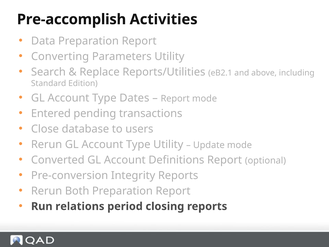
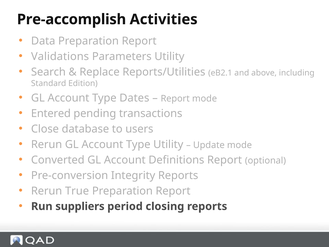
Converting: Converting -> Validations
Both: Both -> True
relations: relations -> suppliers
